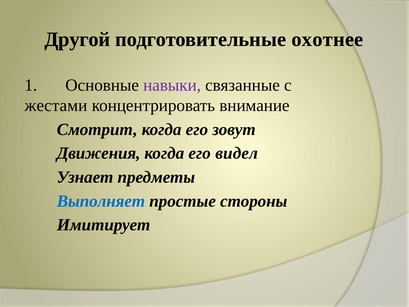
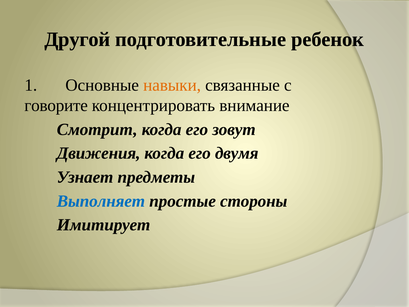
охотнее: охотнее -> ребенок
навыки colour: purple -> orange
жестами: жестами -> говорите
видел: видел -> двумя
